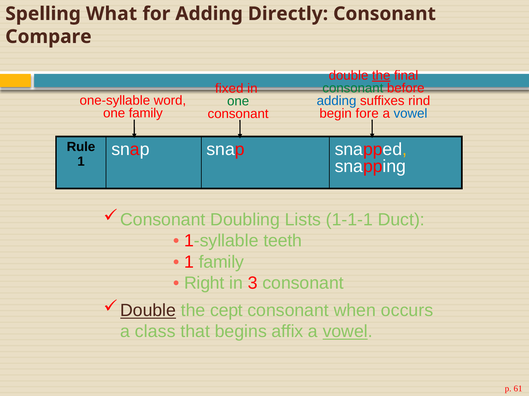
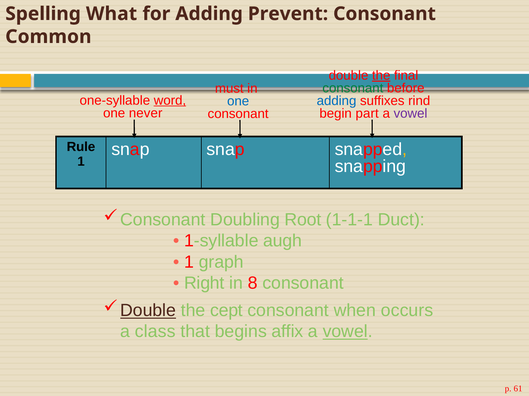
Directly: Directly -> Prevent
Compare: Compare -> Common
fixed: fixed -> must
word underline: none -> present
one at (238, 101) colour: green -> blue
one family: family -> never
fore: fore -> part
vowel at (411, 114) colour: blue -> purple
Lists: Lists -> Root
teeth: teeth -> augh
1 family: family -> graph
3: 3 -> 8
